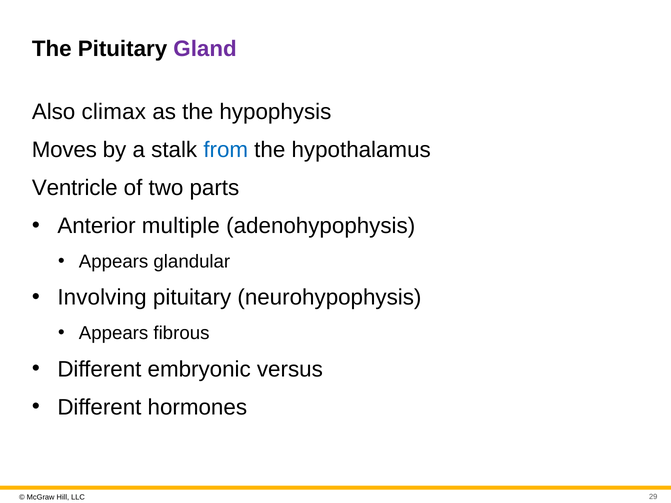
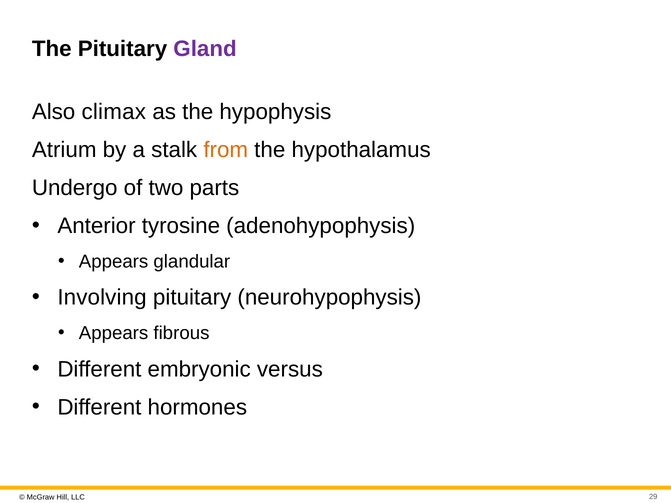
Moves: Moves -> Atrium
from colour: blue -> orange
Ventricle: Ventricle -> Undergo
multiple: multiple -> tyrosine
